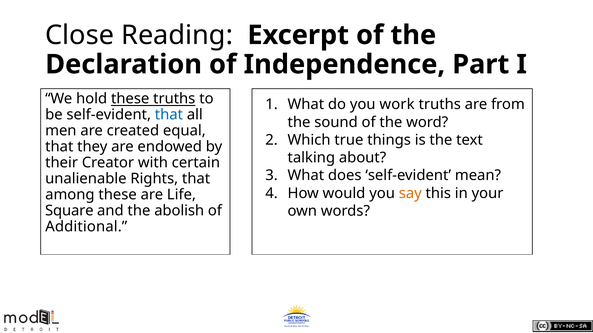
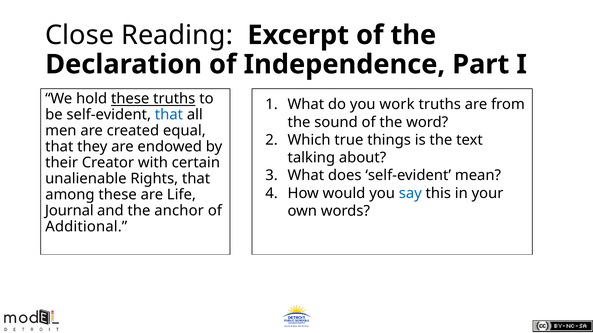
say colour: orange -> blue
Square: Square -> Journal
abolish: abolish -> anchor
